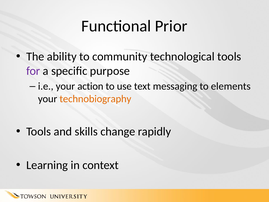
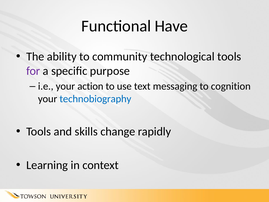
Prior: Prior -> Have
elements: elements -> cognition
technobiography colour: orange -> blue
